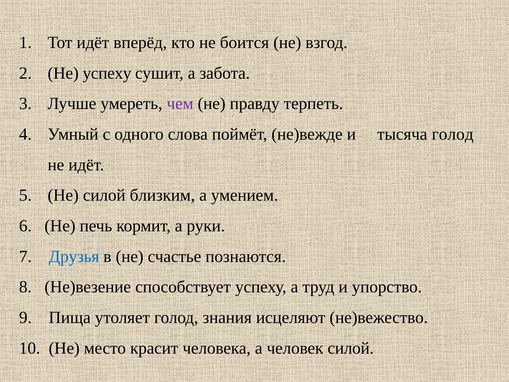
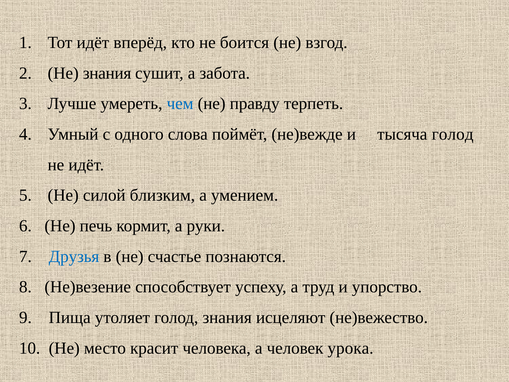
Не успеху: успеху -> знания
чем colour: purple -> blue
человек силой: силой -> урока
